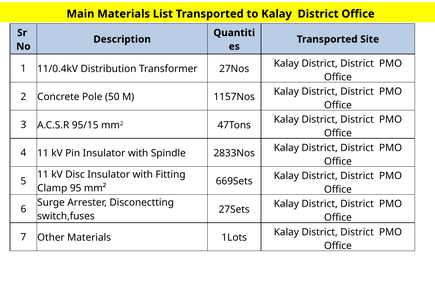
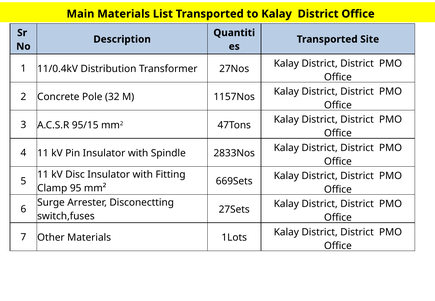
50: 50 -> 32
